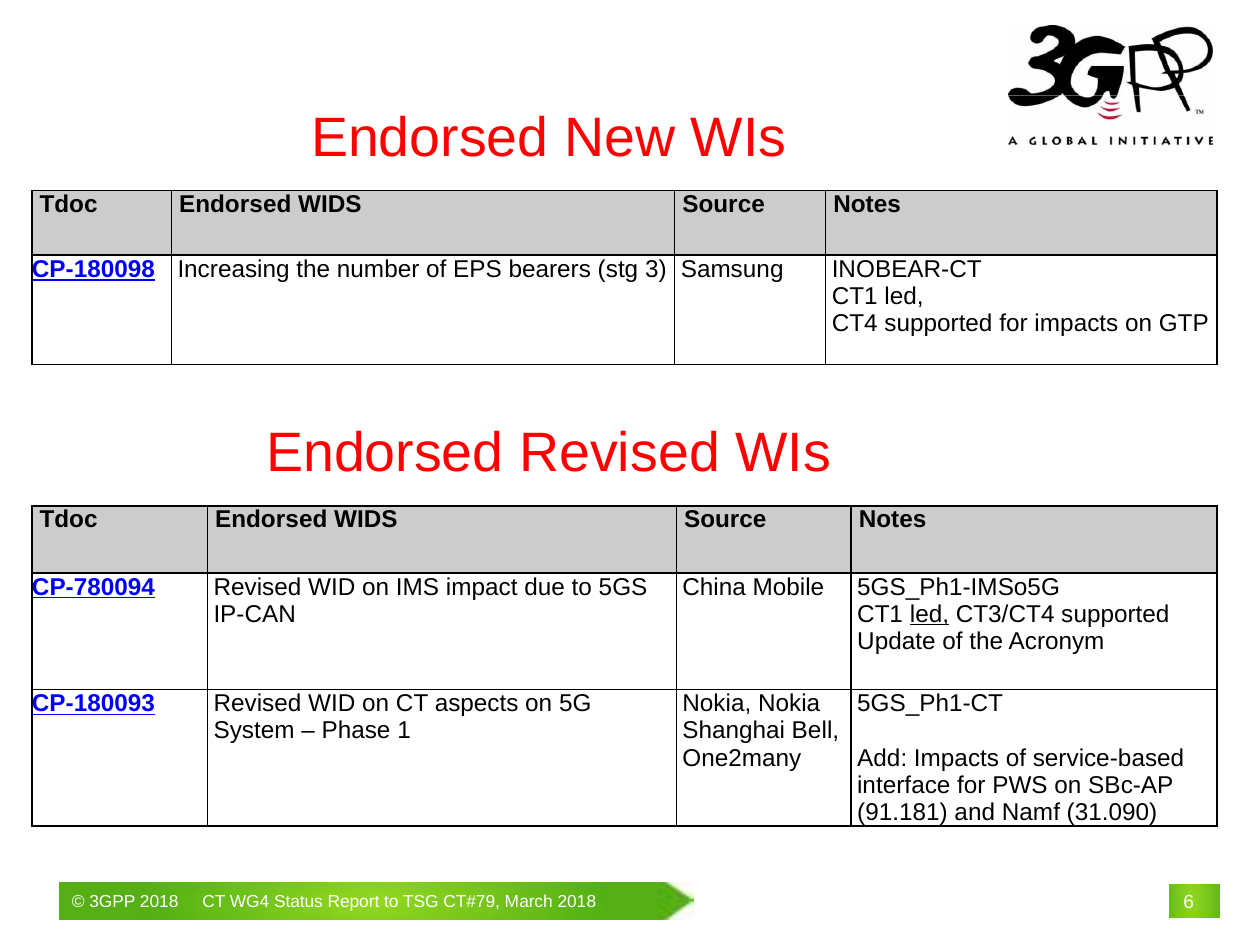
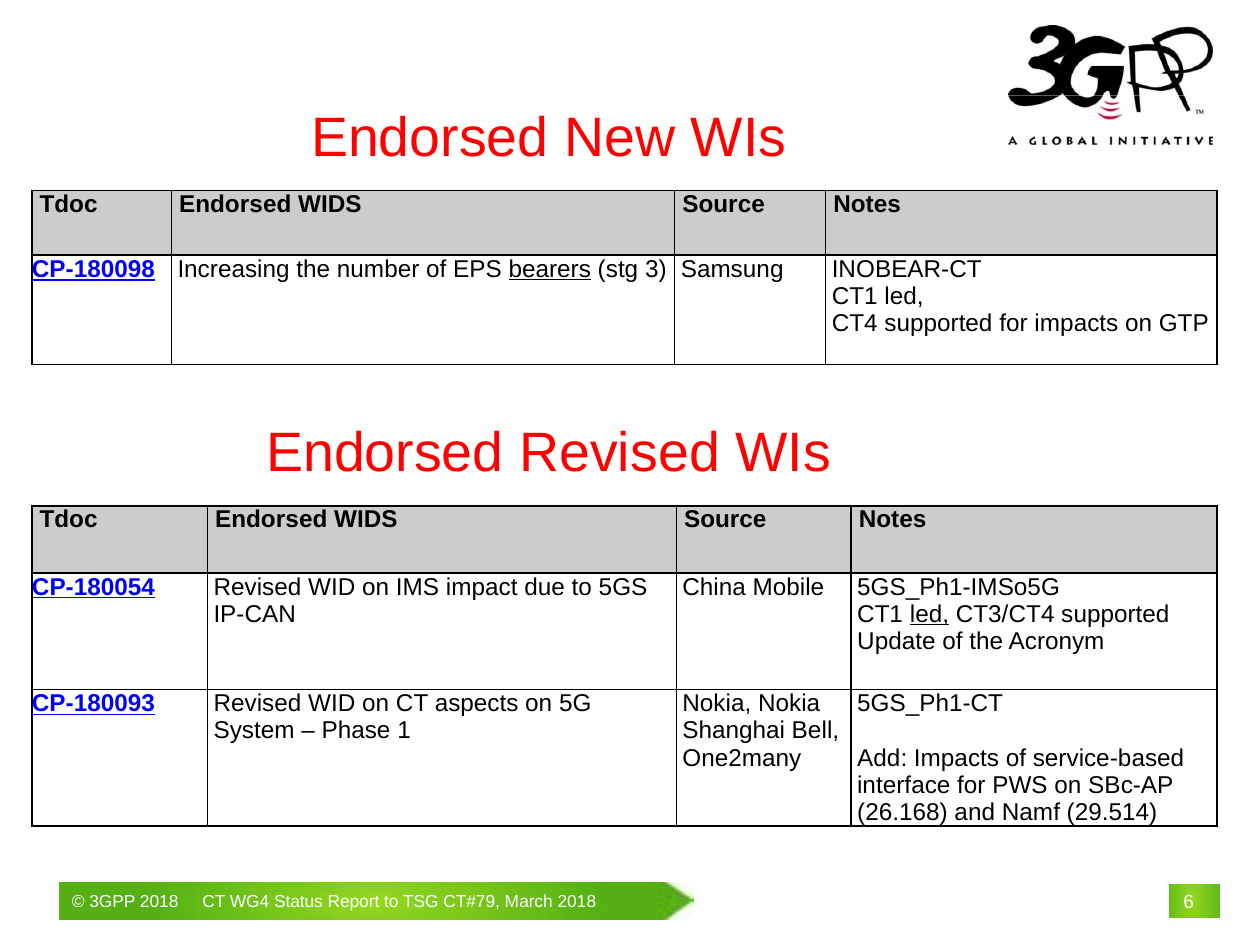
bearers underline: none -> present
CP-780094: CP-780094 -> CP-180054
91.181: 91.181 -> 26.168
31.090: 31.090 -> 29.514
